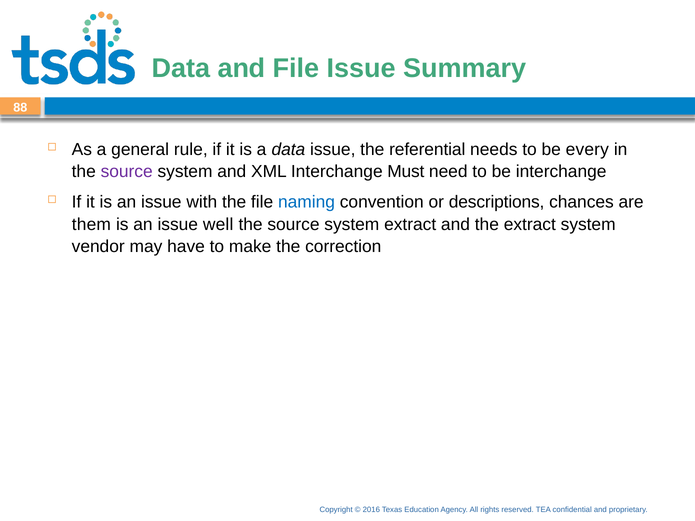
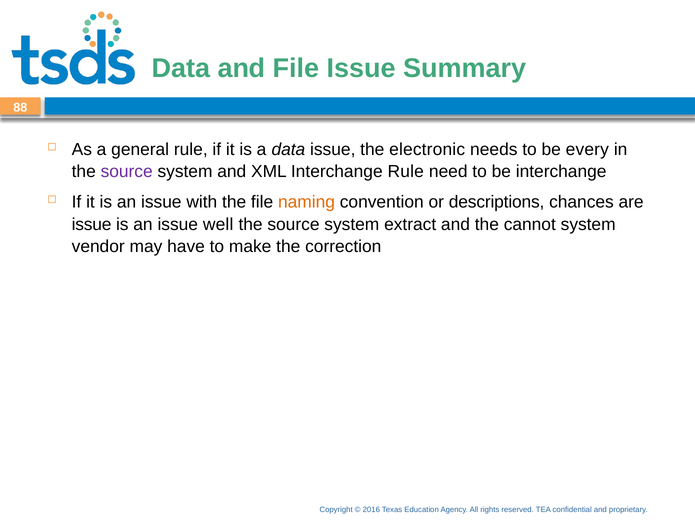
referential: referential -> electronic
Interchange Must: Must -> Rule
naming colour: blue -> orange
them at (91, 224): them -> issue
the extract: extract -> cannot
